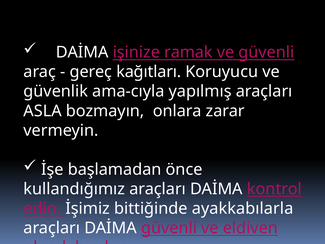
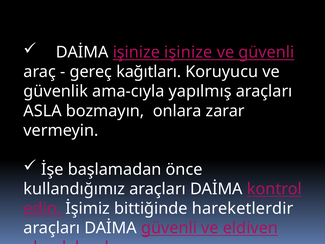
işinize ramak: ramak -> işinize
ayakkabılarla: ayakkabılarla -> hareketlerdir
